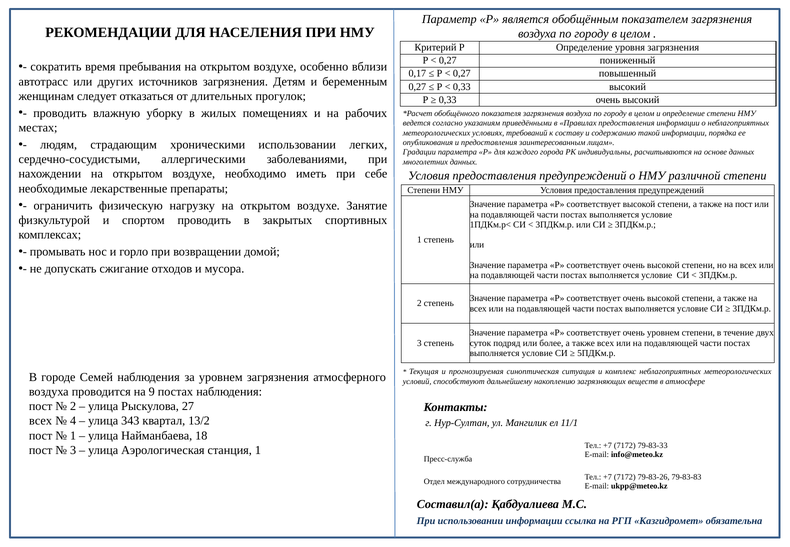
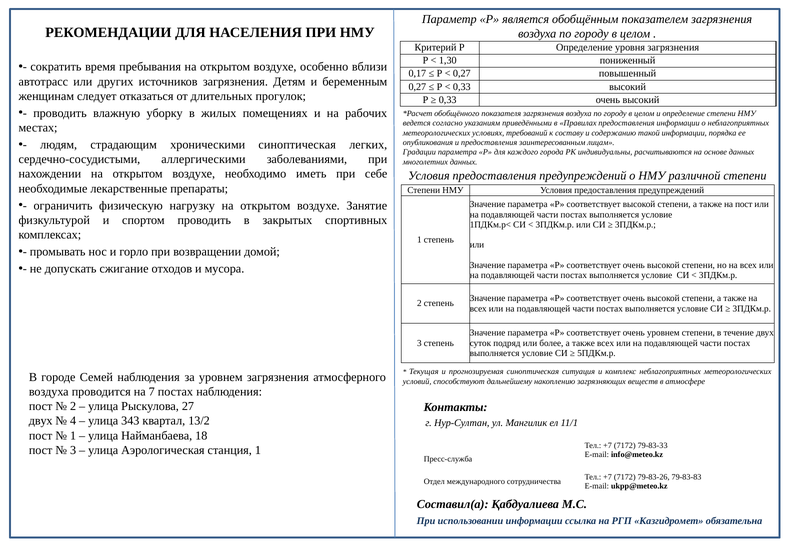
0,27 at (448, 61): 0,27 -> 1,30
хроническими использовании: использовании -> синоптическая
9: 9 -> 7
всех at (41, 421): всех -> двух
